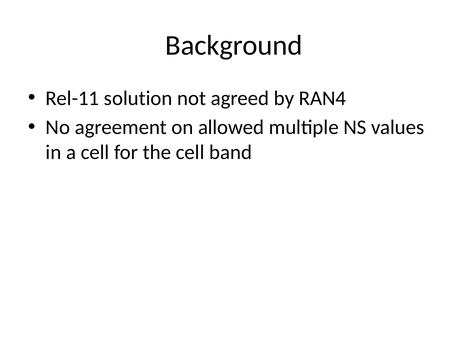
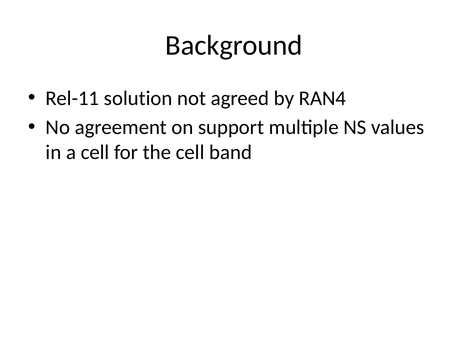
allowed: allowed -> support
